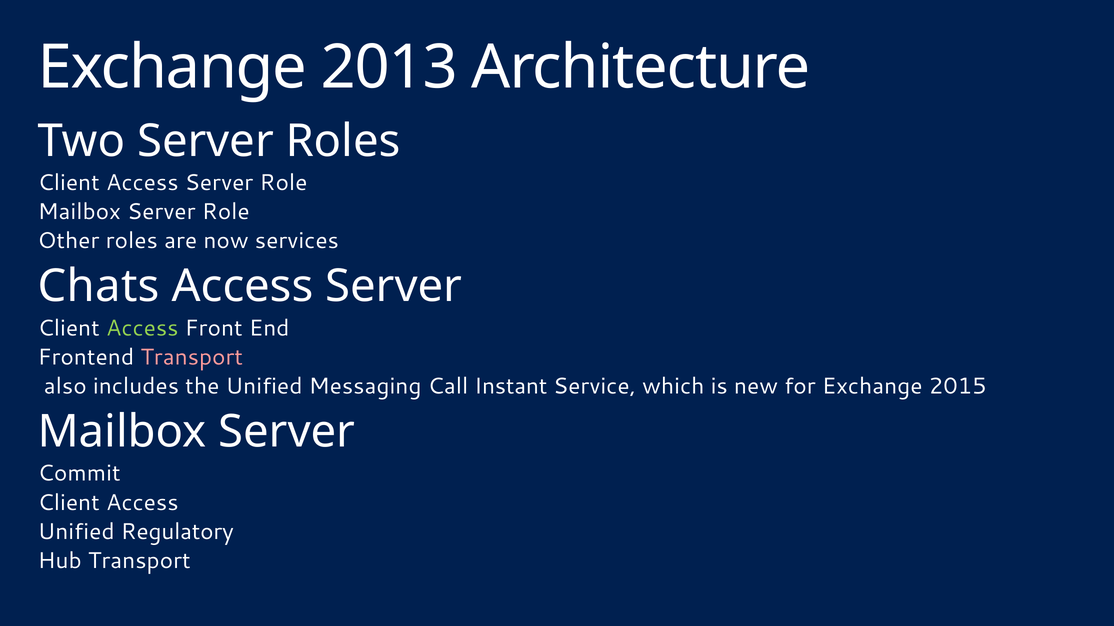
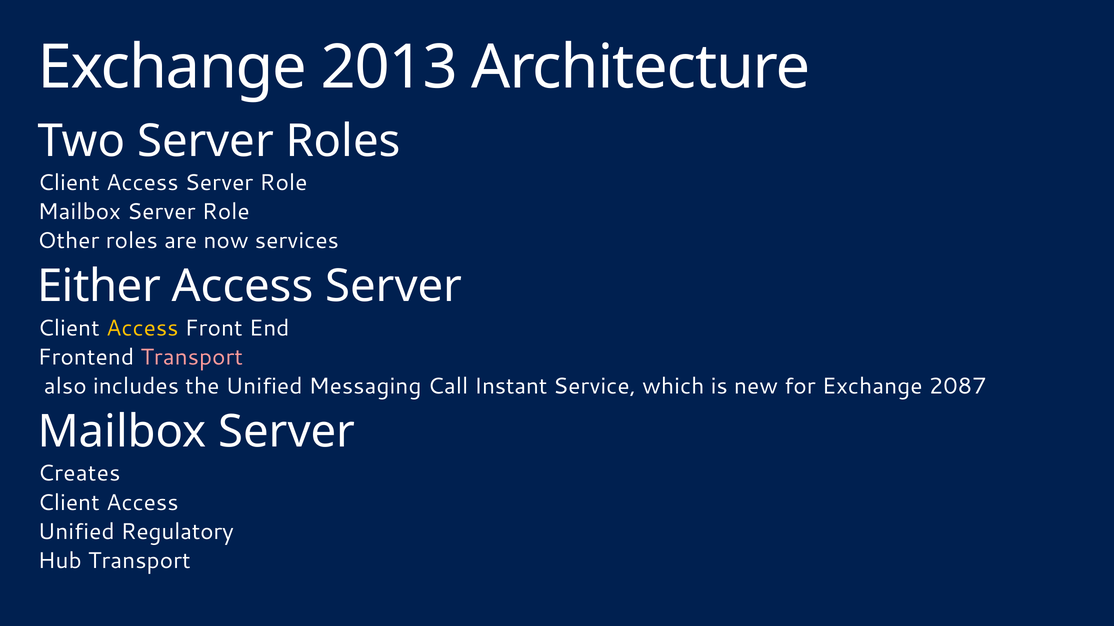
Chats: Chats -> Either
Access at (142, 328) colour: light green -> yellow
2015: 2015 -> 2087
Commit: Commit -> Creates
